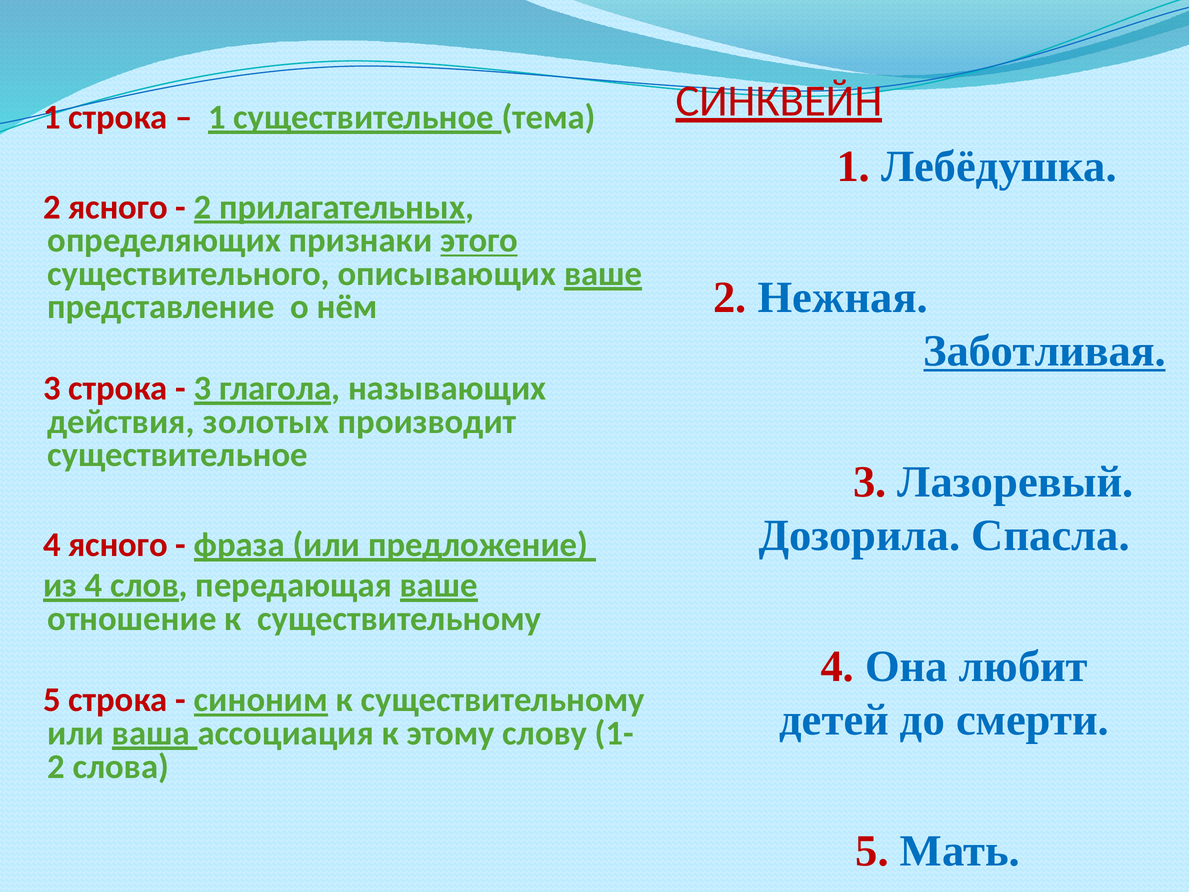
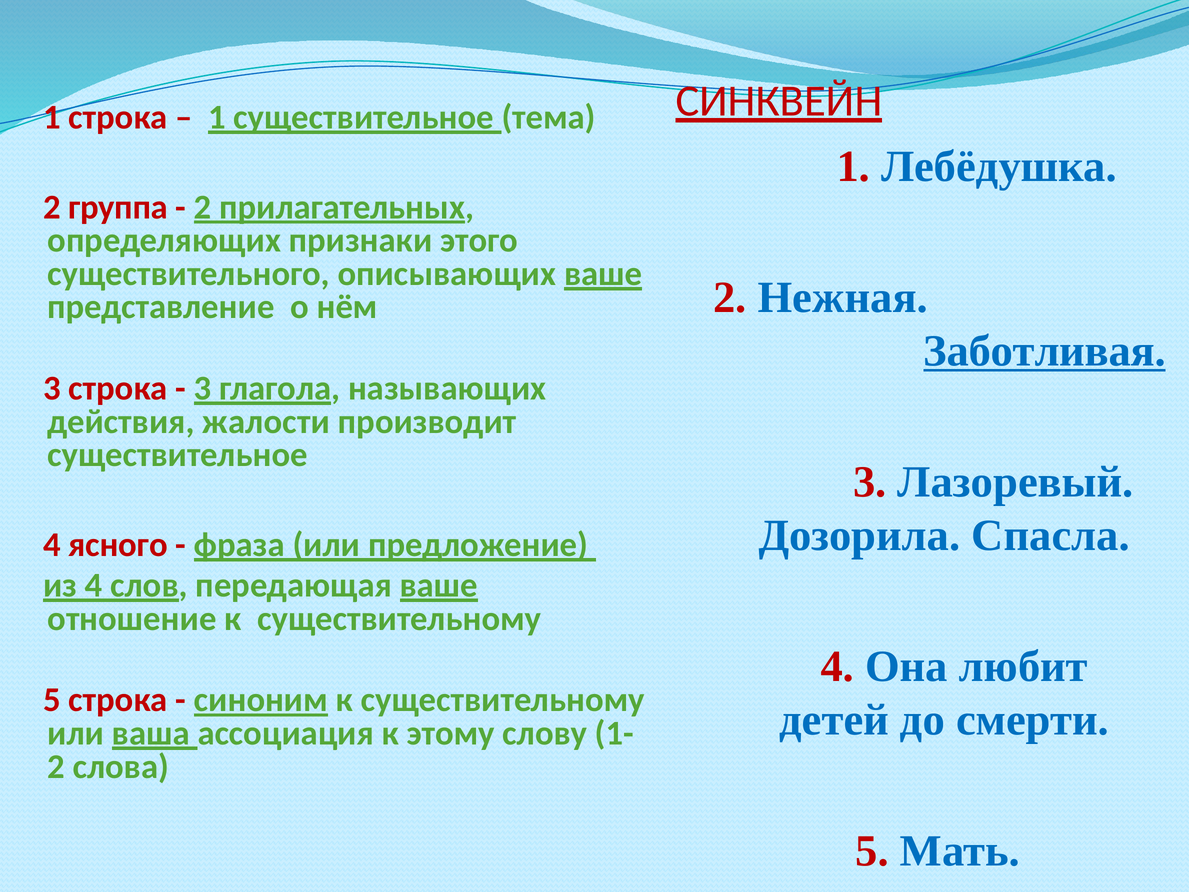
2 ясного: ясного -> группа
этого underline: present -> none
золотых: золотых -> жалости
